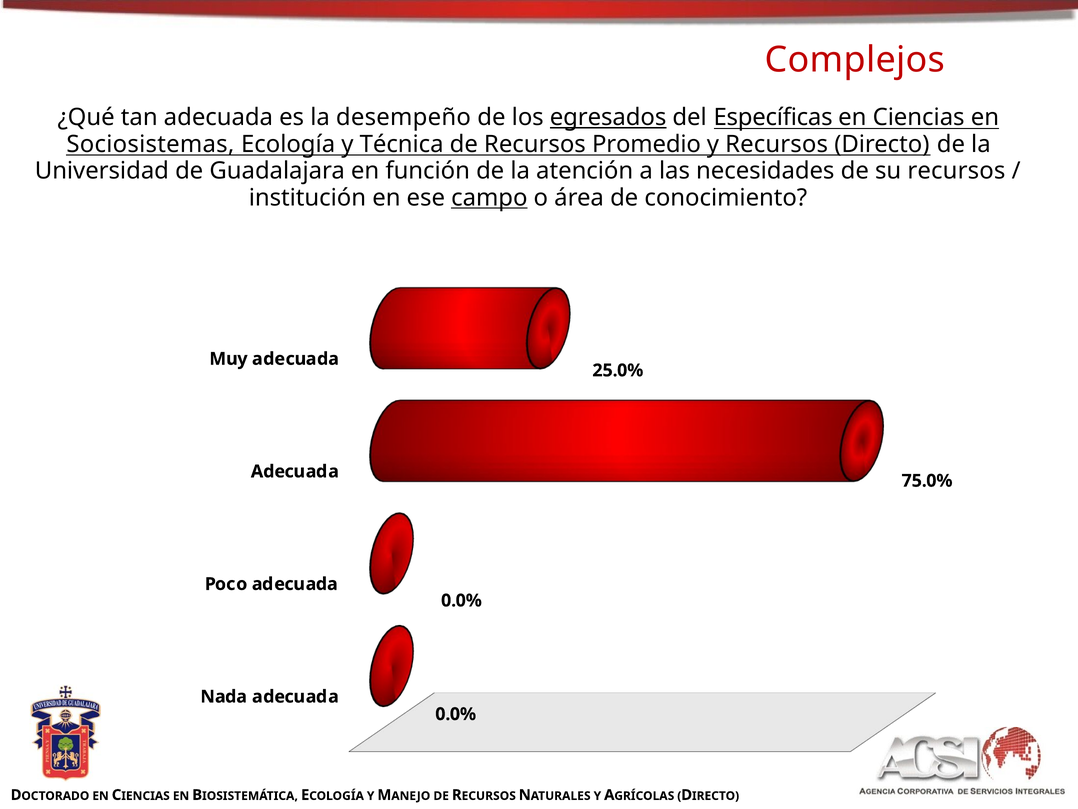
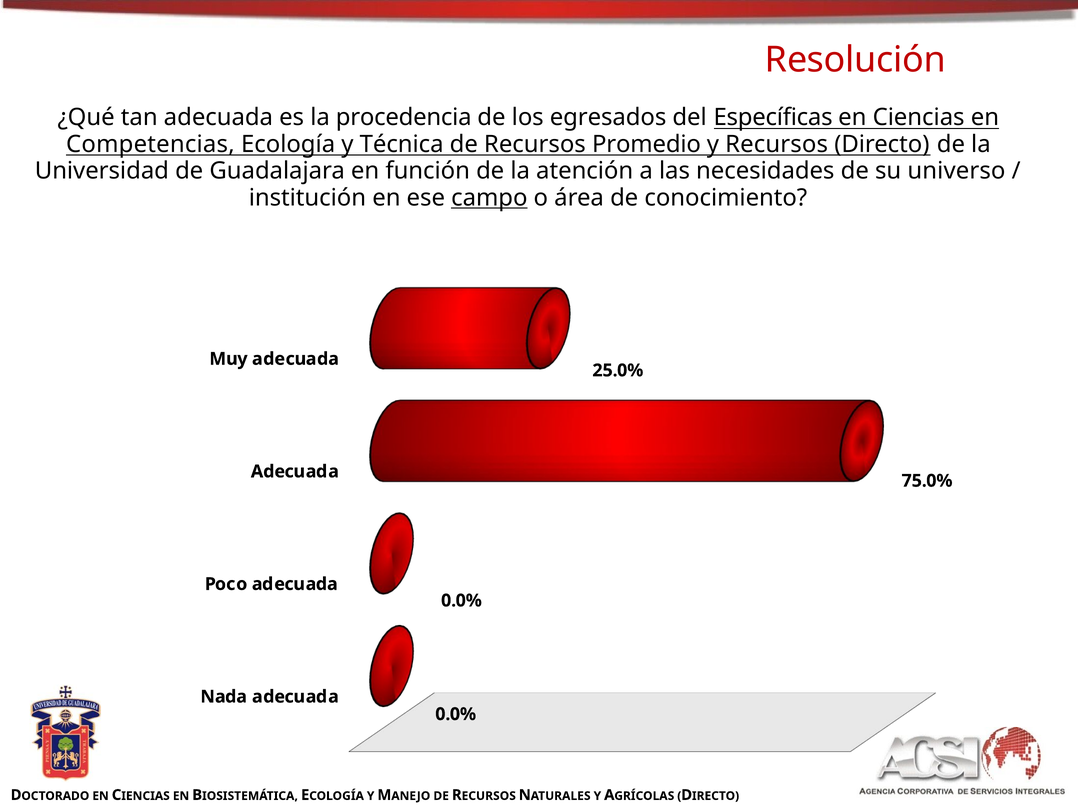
Complejos: Complejos -> Resolución
desempeño: desempeño -> procedencia
egresados underline: present -> none
Sociosistemas: Sociosistemas -> Competencias
su recursos: recursos -> universo
